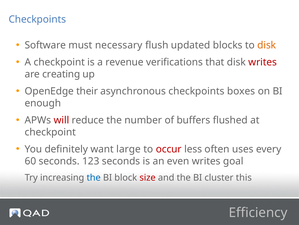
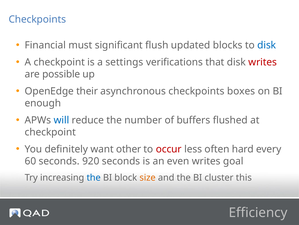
Software: Software -> Financial
necessary: necessary -> significant
disk at (267, 45) colour: orange -> blue
revenue: revenue -> settings
creating: creating -> possible
will colour: red -> blue
large: large -> other
uses: uses -> hard
123: 123 -> 920
size colour: red -> orange
